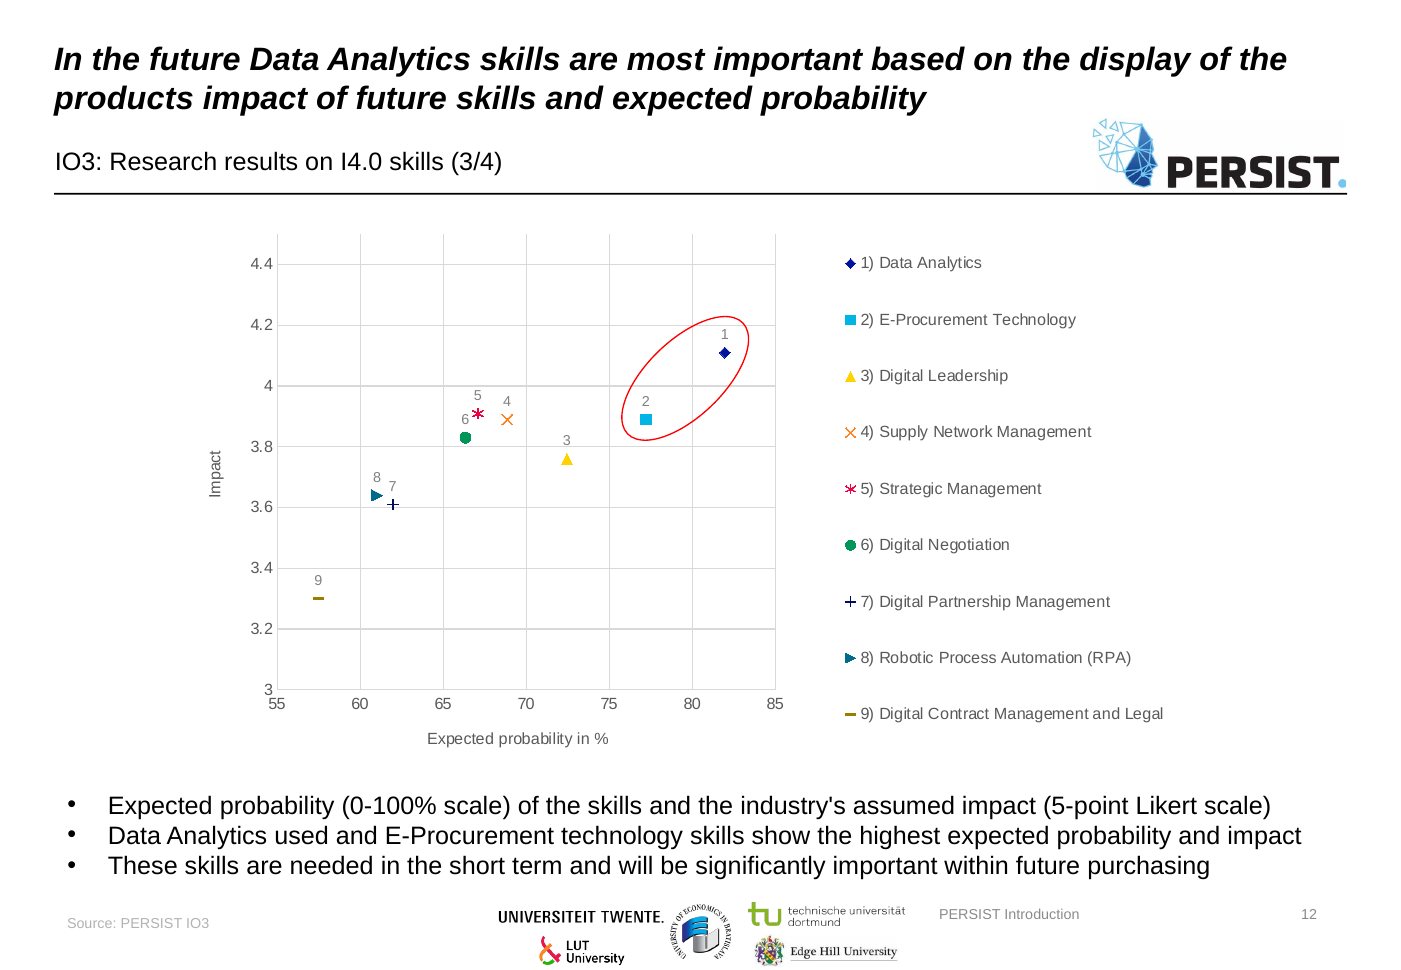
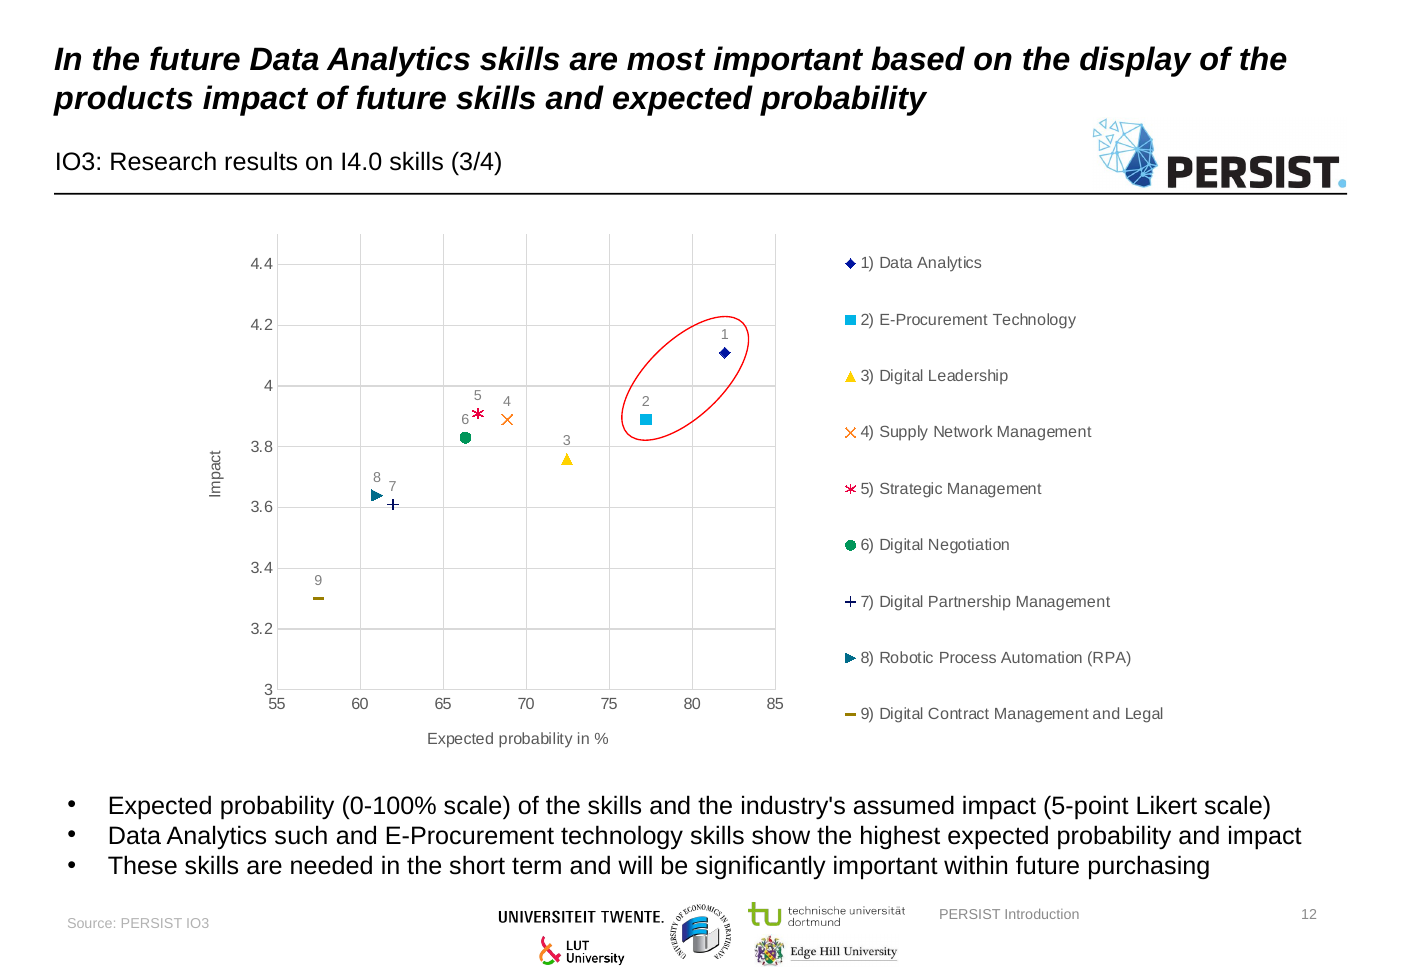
used: used -> such
